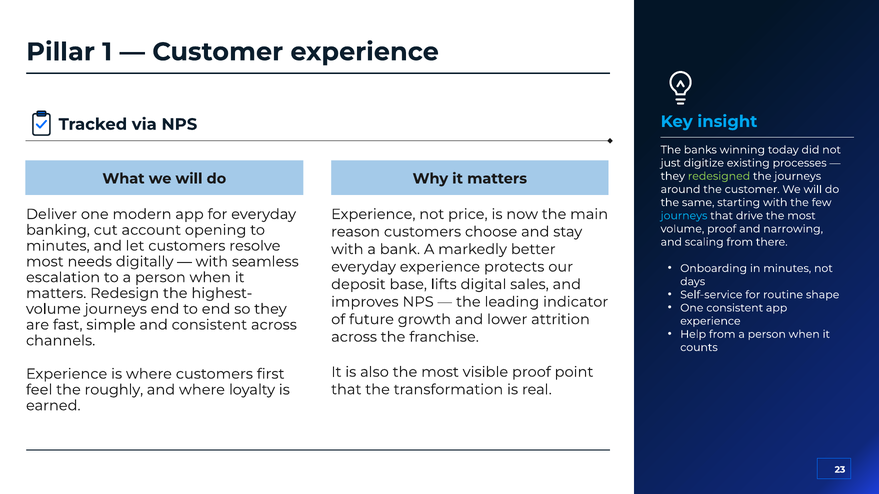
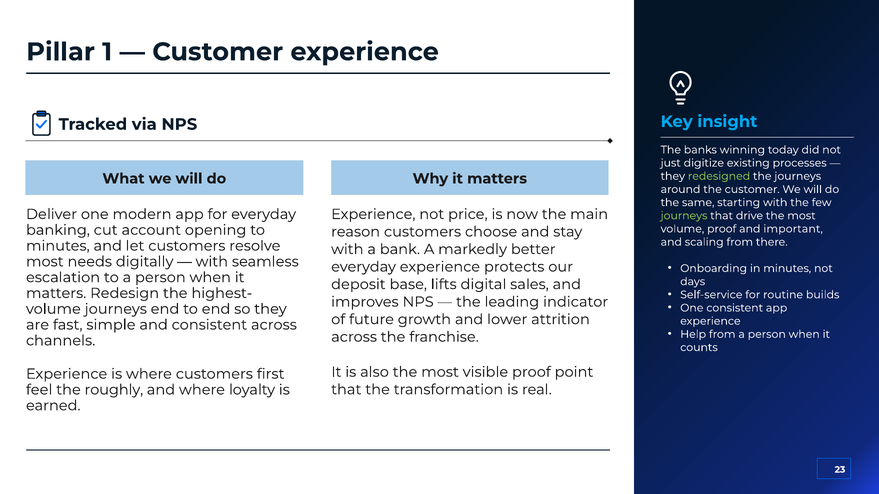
journeys at (684, 216) colour: light blue -> light green
narrowing: narrowing -> important
shape: shape -> builds
